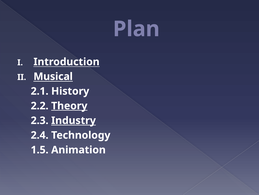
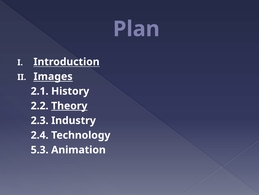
Musical: Musical -> Images
Industry underline: present -> none
1.5: 1.5 -> 5.3
